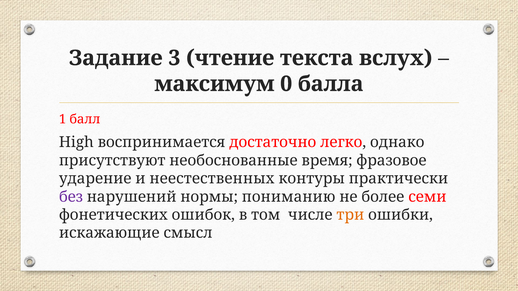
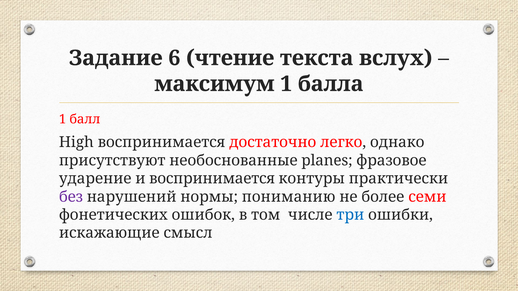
3: 3 -> 6
максимум 0: 0 -> 1
время: время -> planes
и неестественных: неестественных -> воспринимается
три colour: orange -> blue
